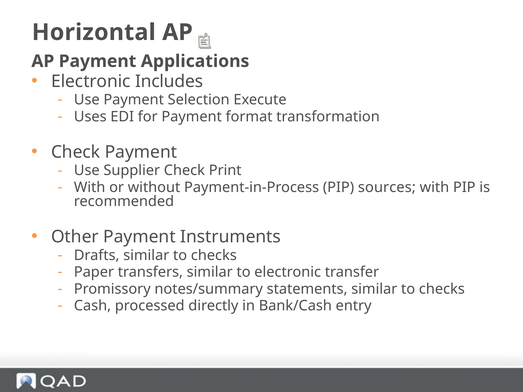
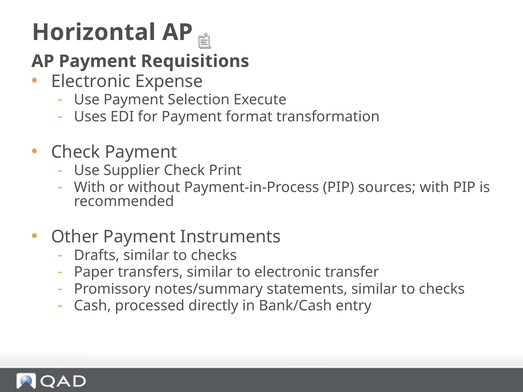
Applications: Applications -> Requisitions
Includes: Includes -> Expense
